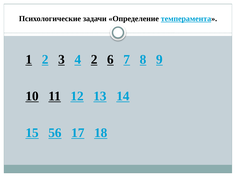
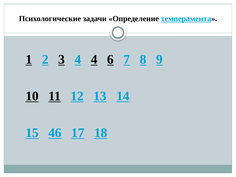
4 2: 2 -> 4
56: 56 -> 46
